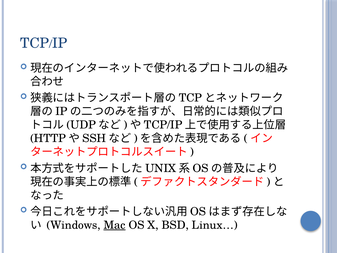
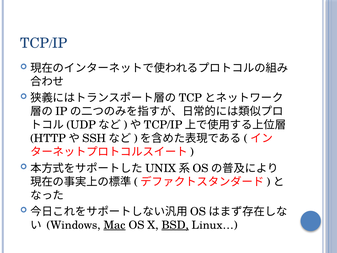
BSD underline: none -> present
